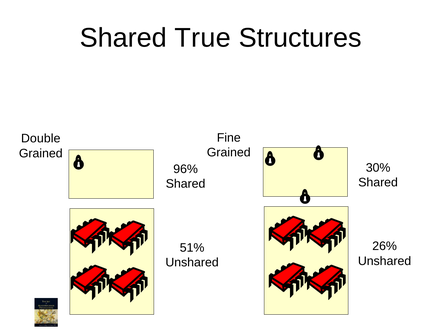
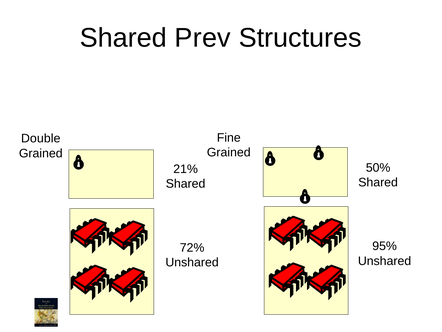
True: True -> Prev
30%: 30% -> 50%
96%: 96% -> 21%
26%: 26% -> 95%
51%: 51% -> 72%
